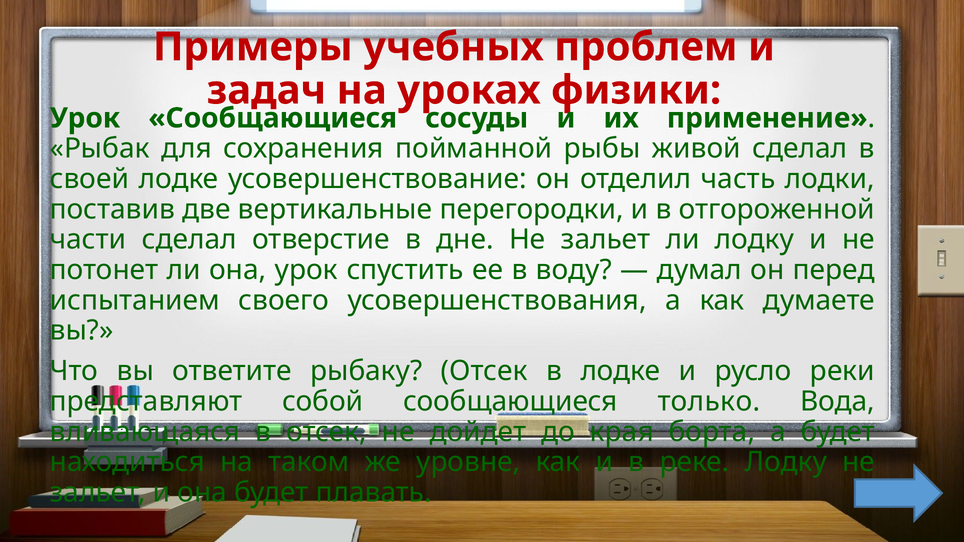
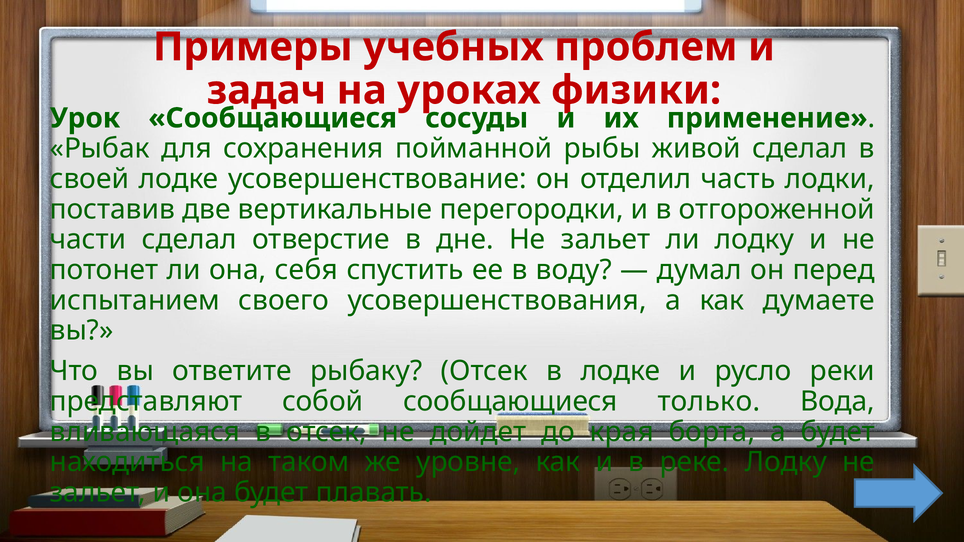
она урок: урок -> себя
